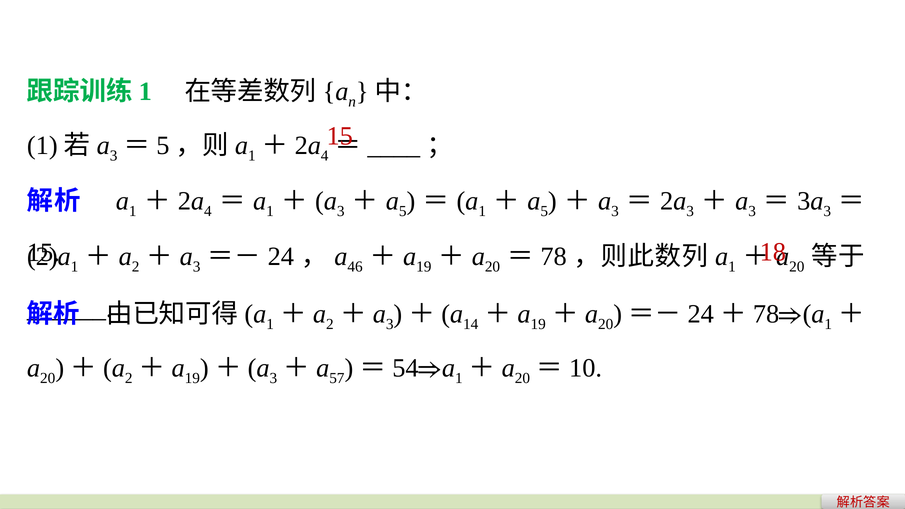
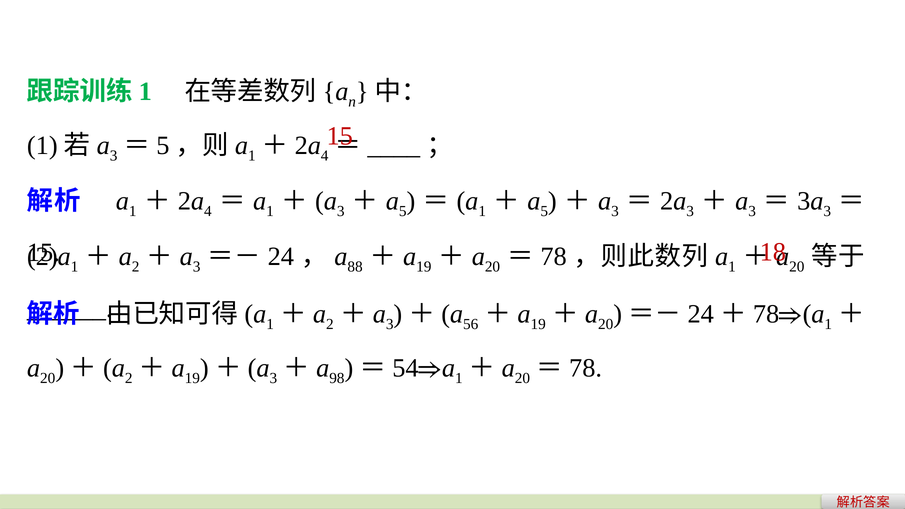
46: 46 -> 88
14: 14 -> 56
57: 57 -> 98
10 at (586, 368): 10 -> 78
